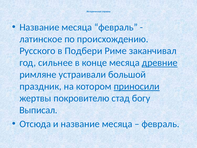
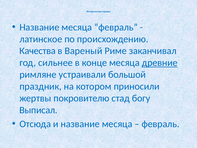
Русского: Русского -> Качества
Подбери: Подбери -> Вареный
приносили underline: present -> none
